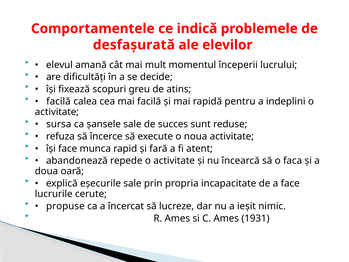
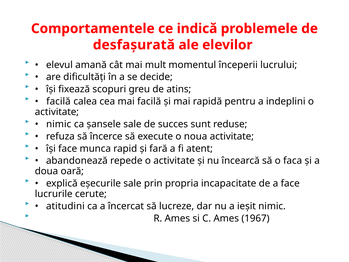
sursa at (59, 124): sursa -> nimic
propuse: propuse -> atitudini
1931: 1931 -> 1967
